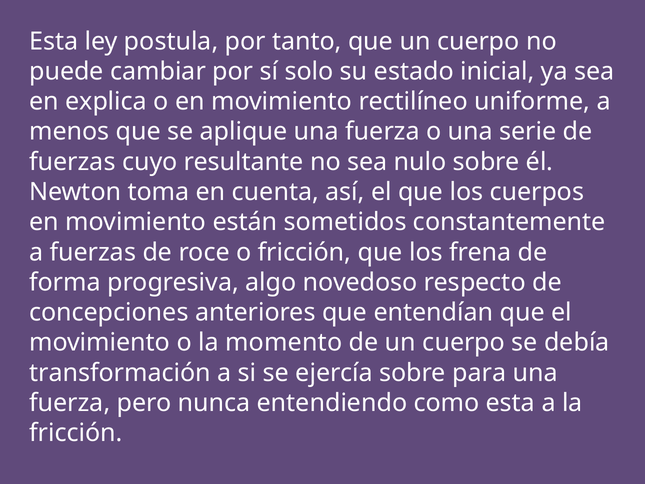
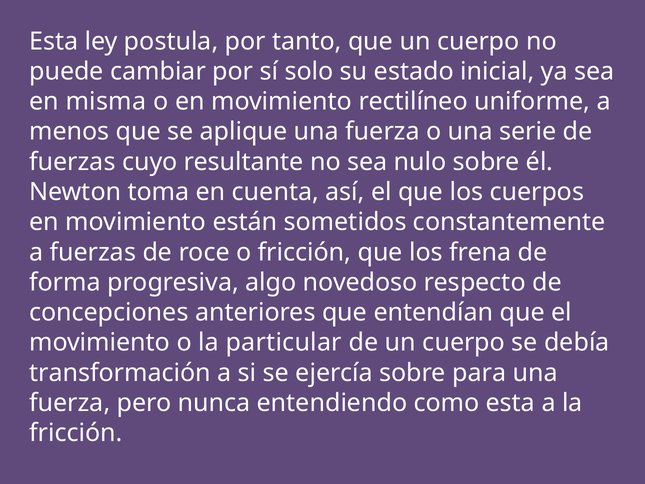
explica: explica -> misma
momento: momento -> particular
